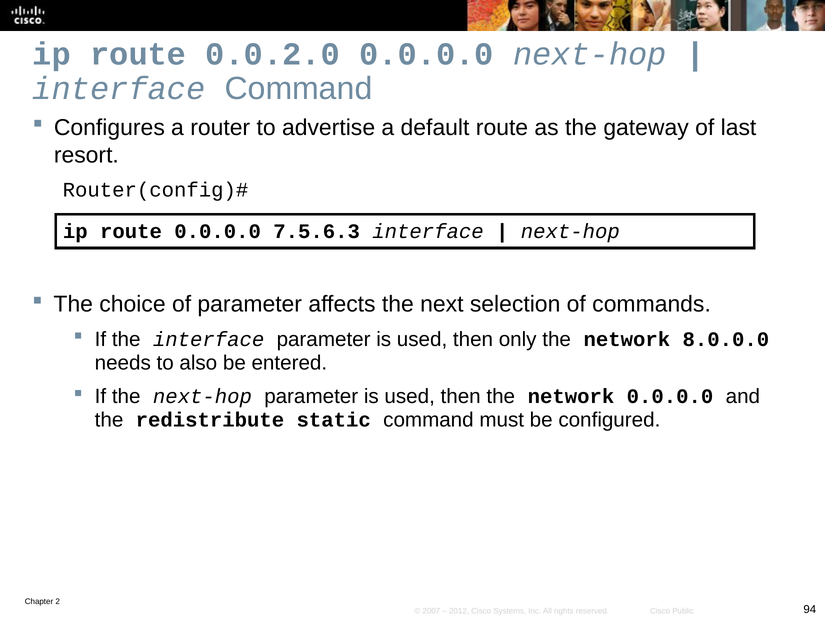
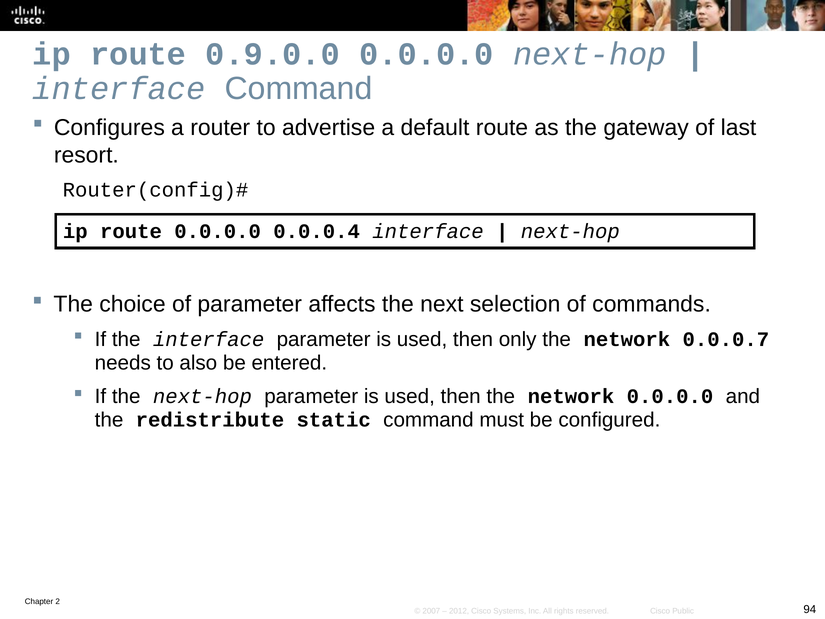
0.0.2.0: 0.0.2.0 -> 0.9.0.0
7.5.6.3: 7.5.6.3 -> 0.0.0.4
8.0.0.0: 8.0.0.0 -> 0.0.0.7
